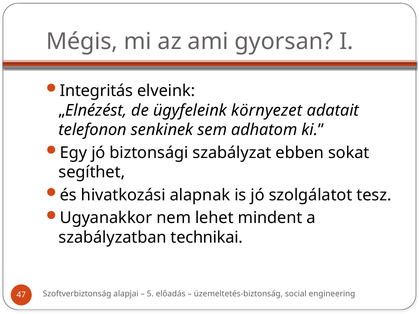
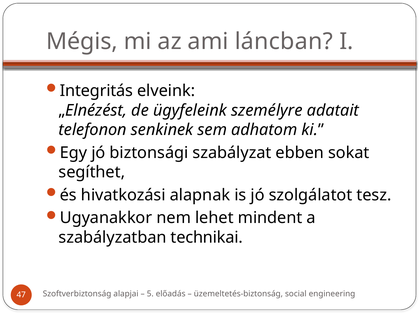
gyorsan: gyorsan -> láncban
környezet: környezet -> személyre
